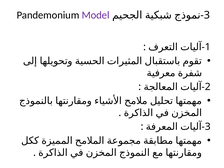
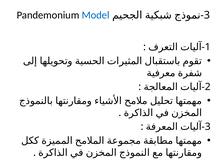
Model colour: purple -> blue
